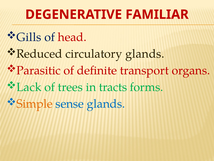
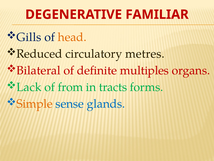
head colour: red -> orange
circulatory glands: glands -> metres
Parasitic: Parasitic -> Bilateral
transport: transport -> multiples
trees: trees -> from
